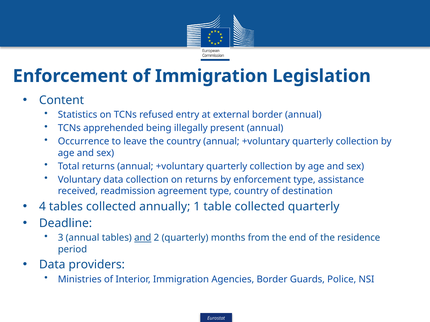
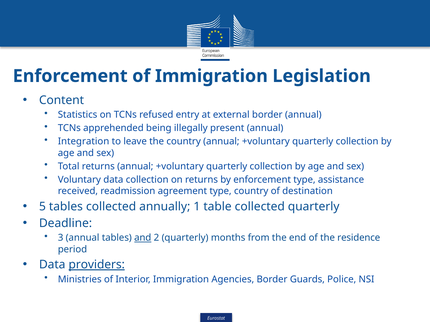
Occurrence: Occurrence -> Integration
4 at (42, 207): 4 -> 5
providers underline: none -> present
